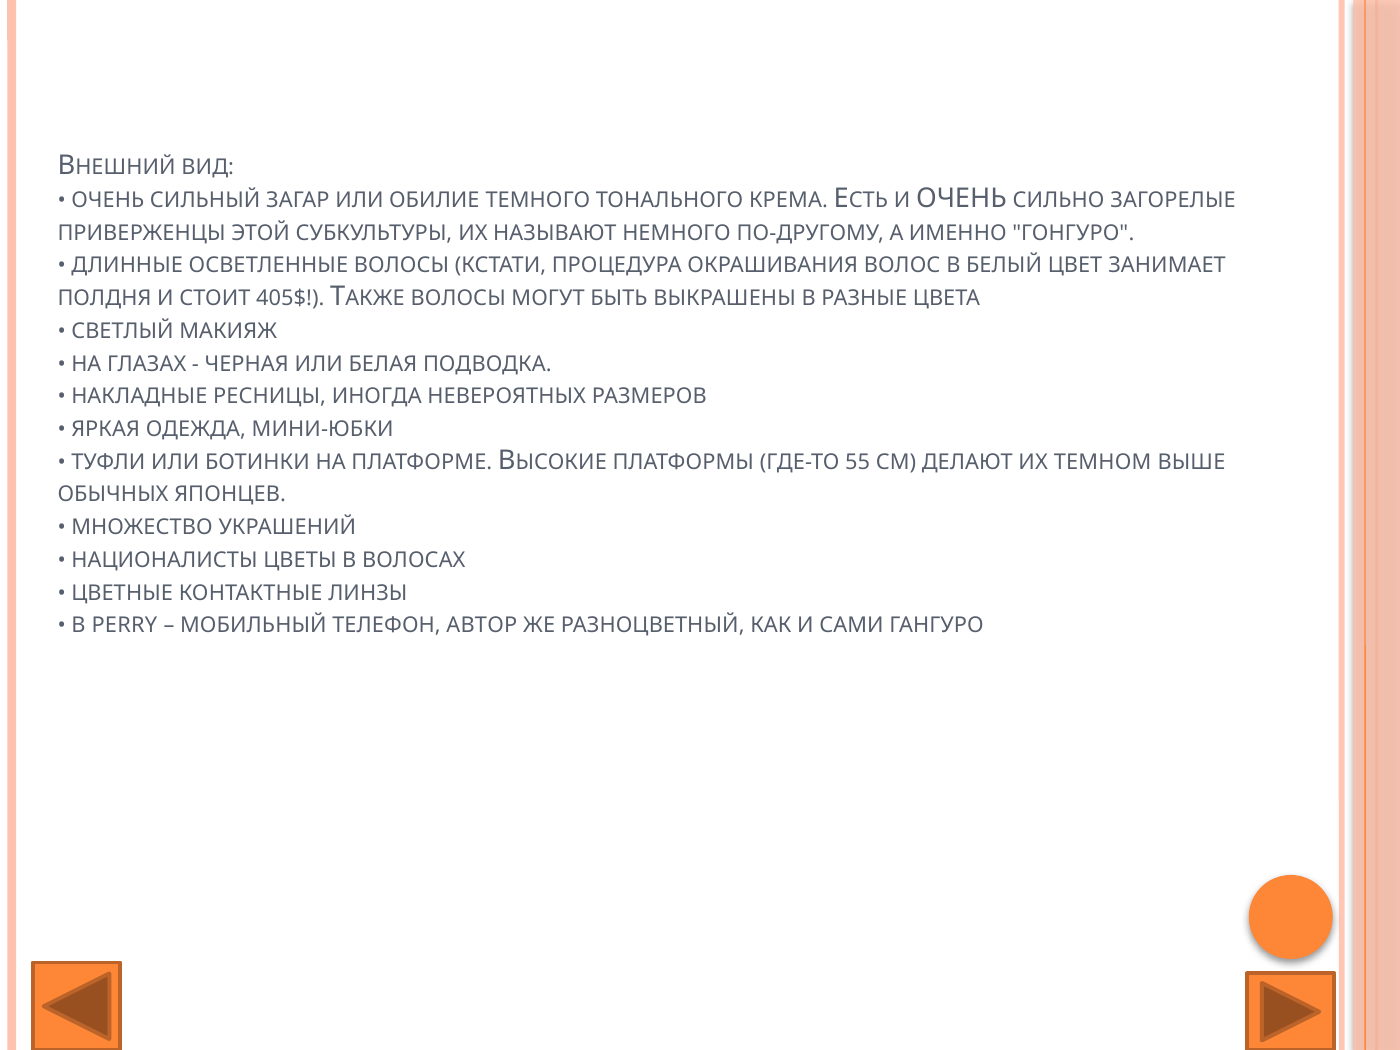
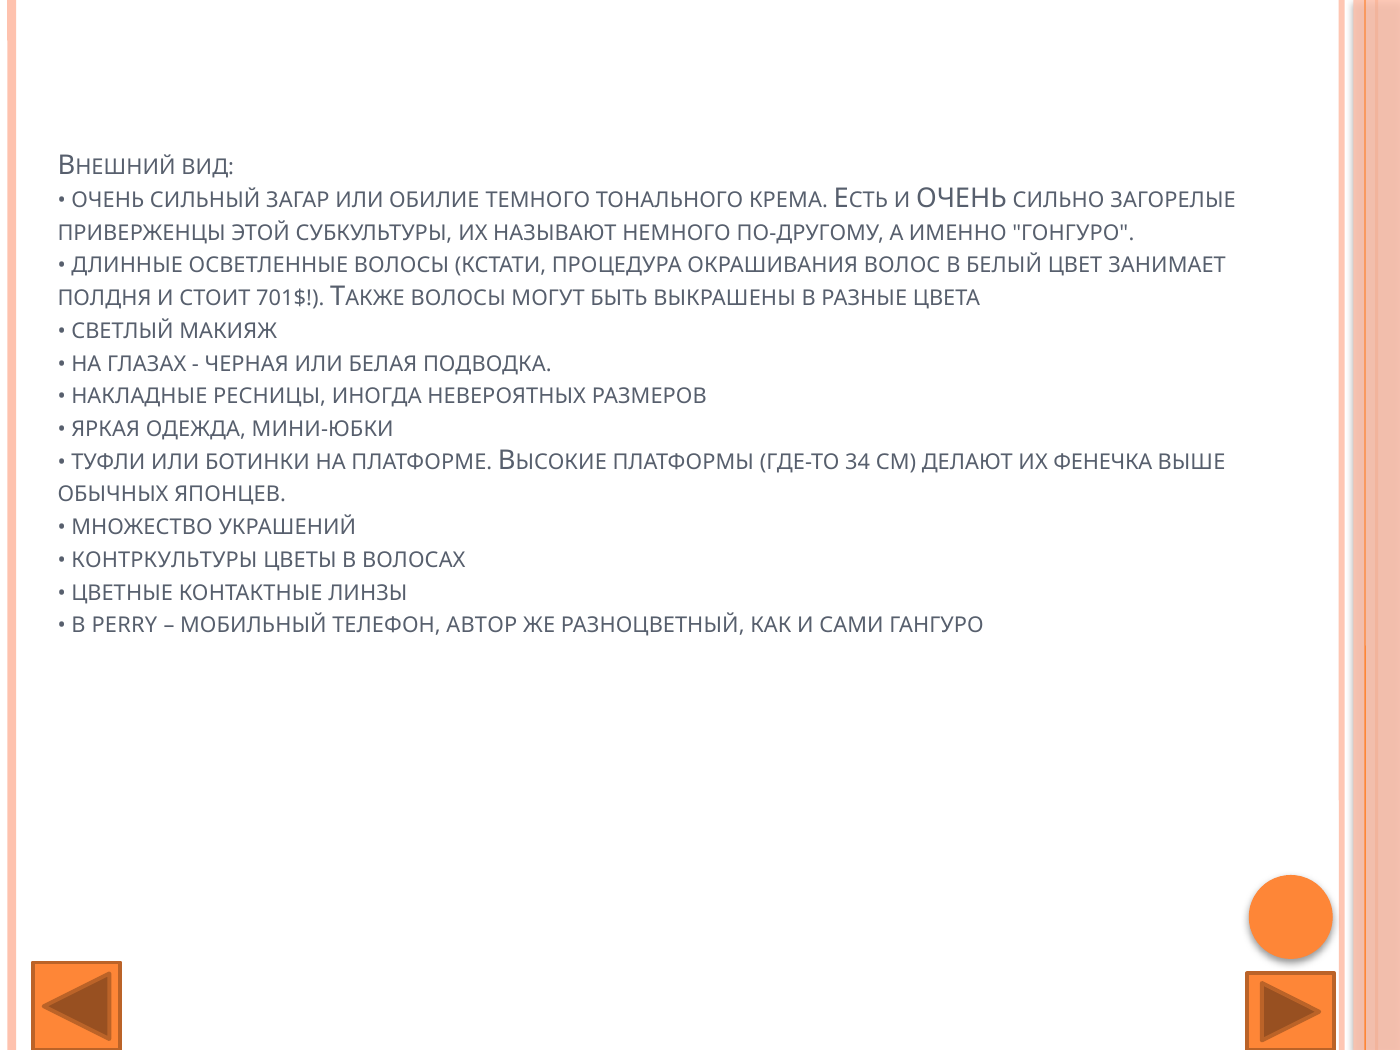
405$: 405$ -> 701$
55: 55 -> 34
ТЕМНОМ: ТЕМНОМ -> ФЕНЕЧКА
НАЦИОНАЛИСТЫ: НАЦИОНАЛИСТЫ -> КОНТРКУЛЬТУРЫ
